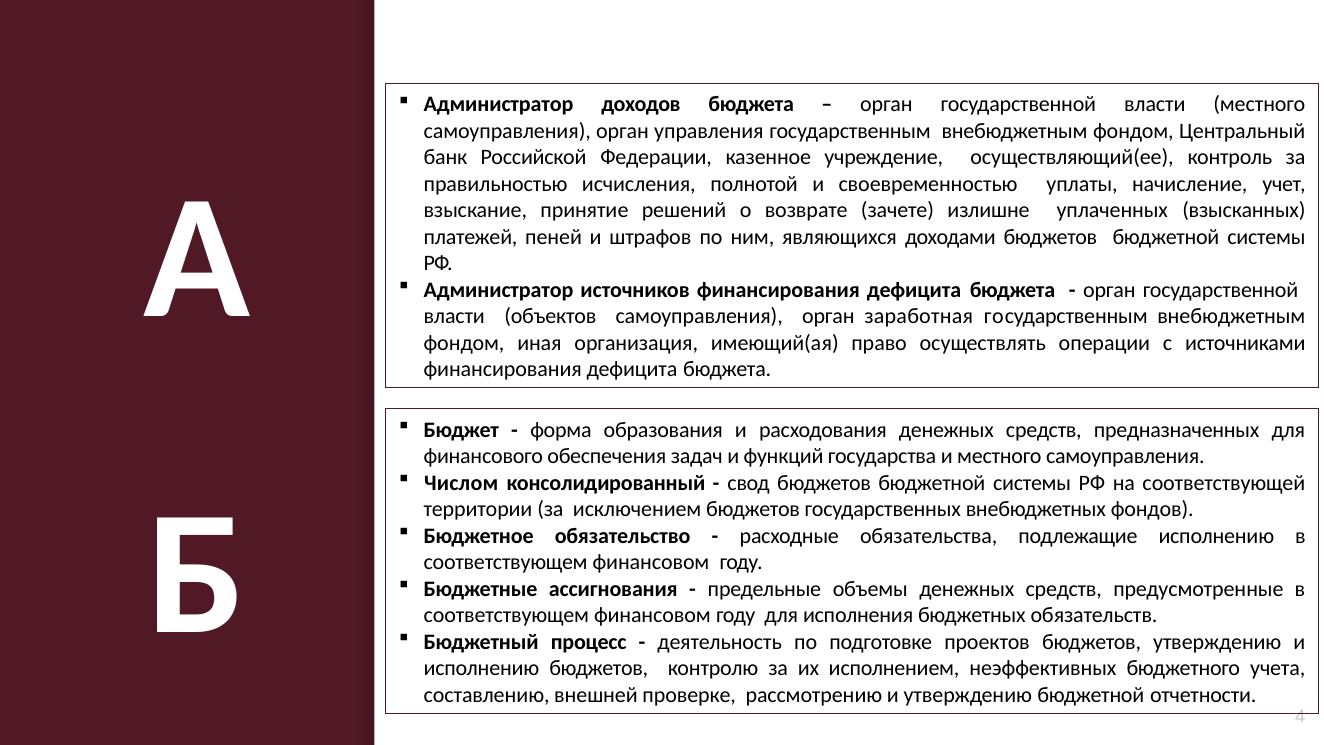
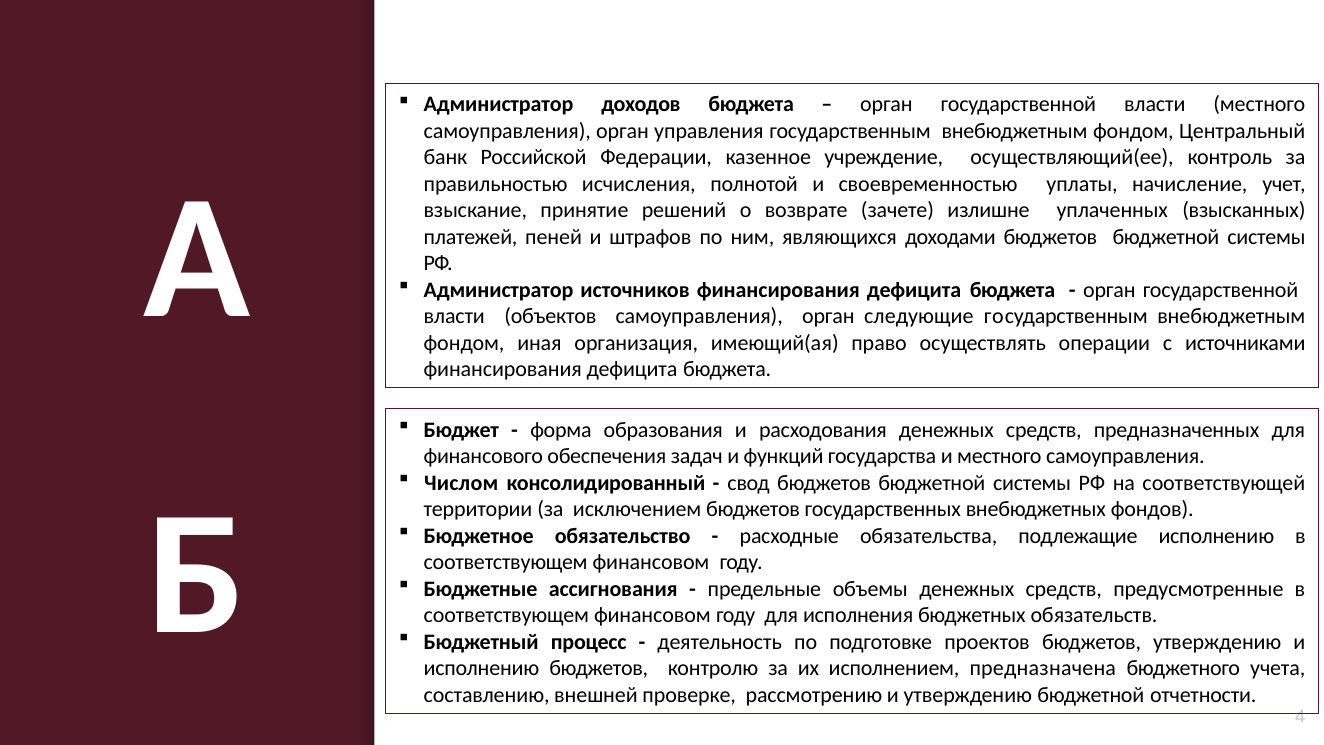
заработная: заработная -> следующие
неэффективных: неэффективных -> предназначена
